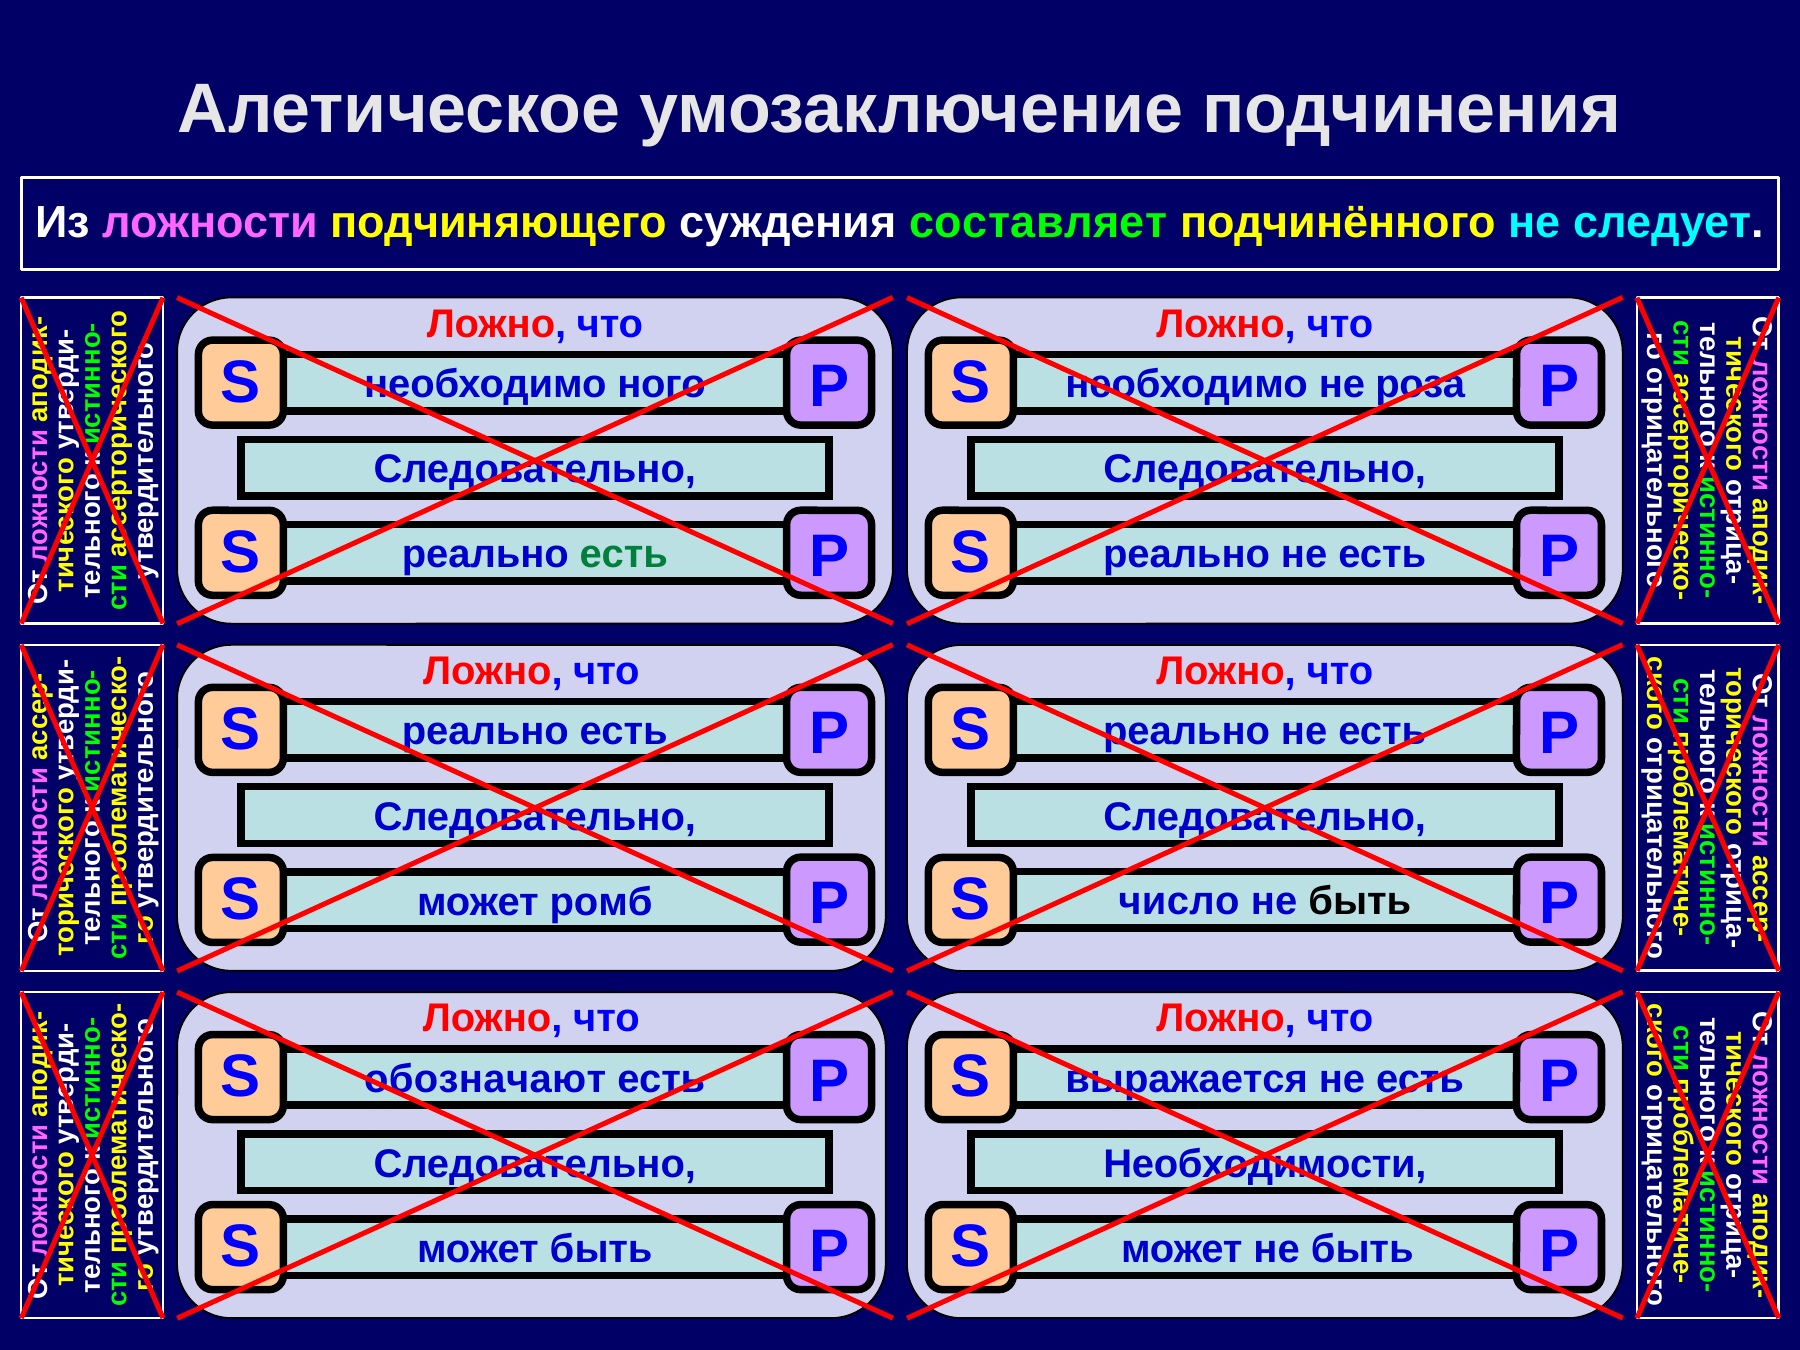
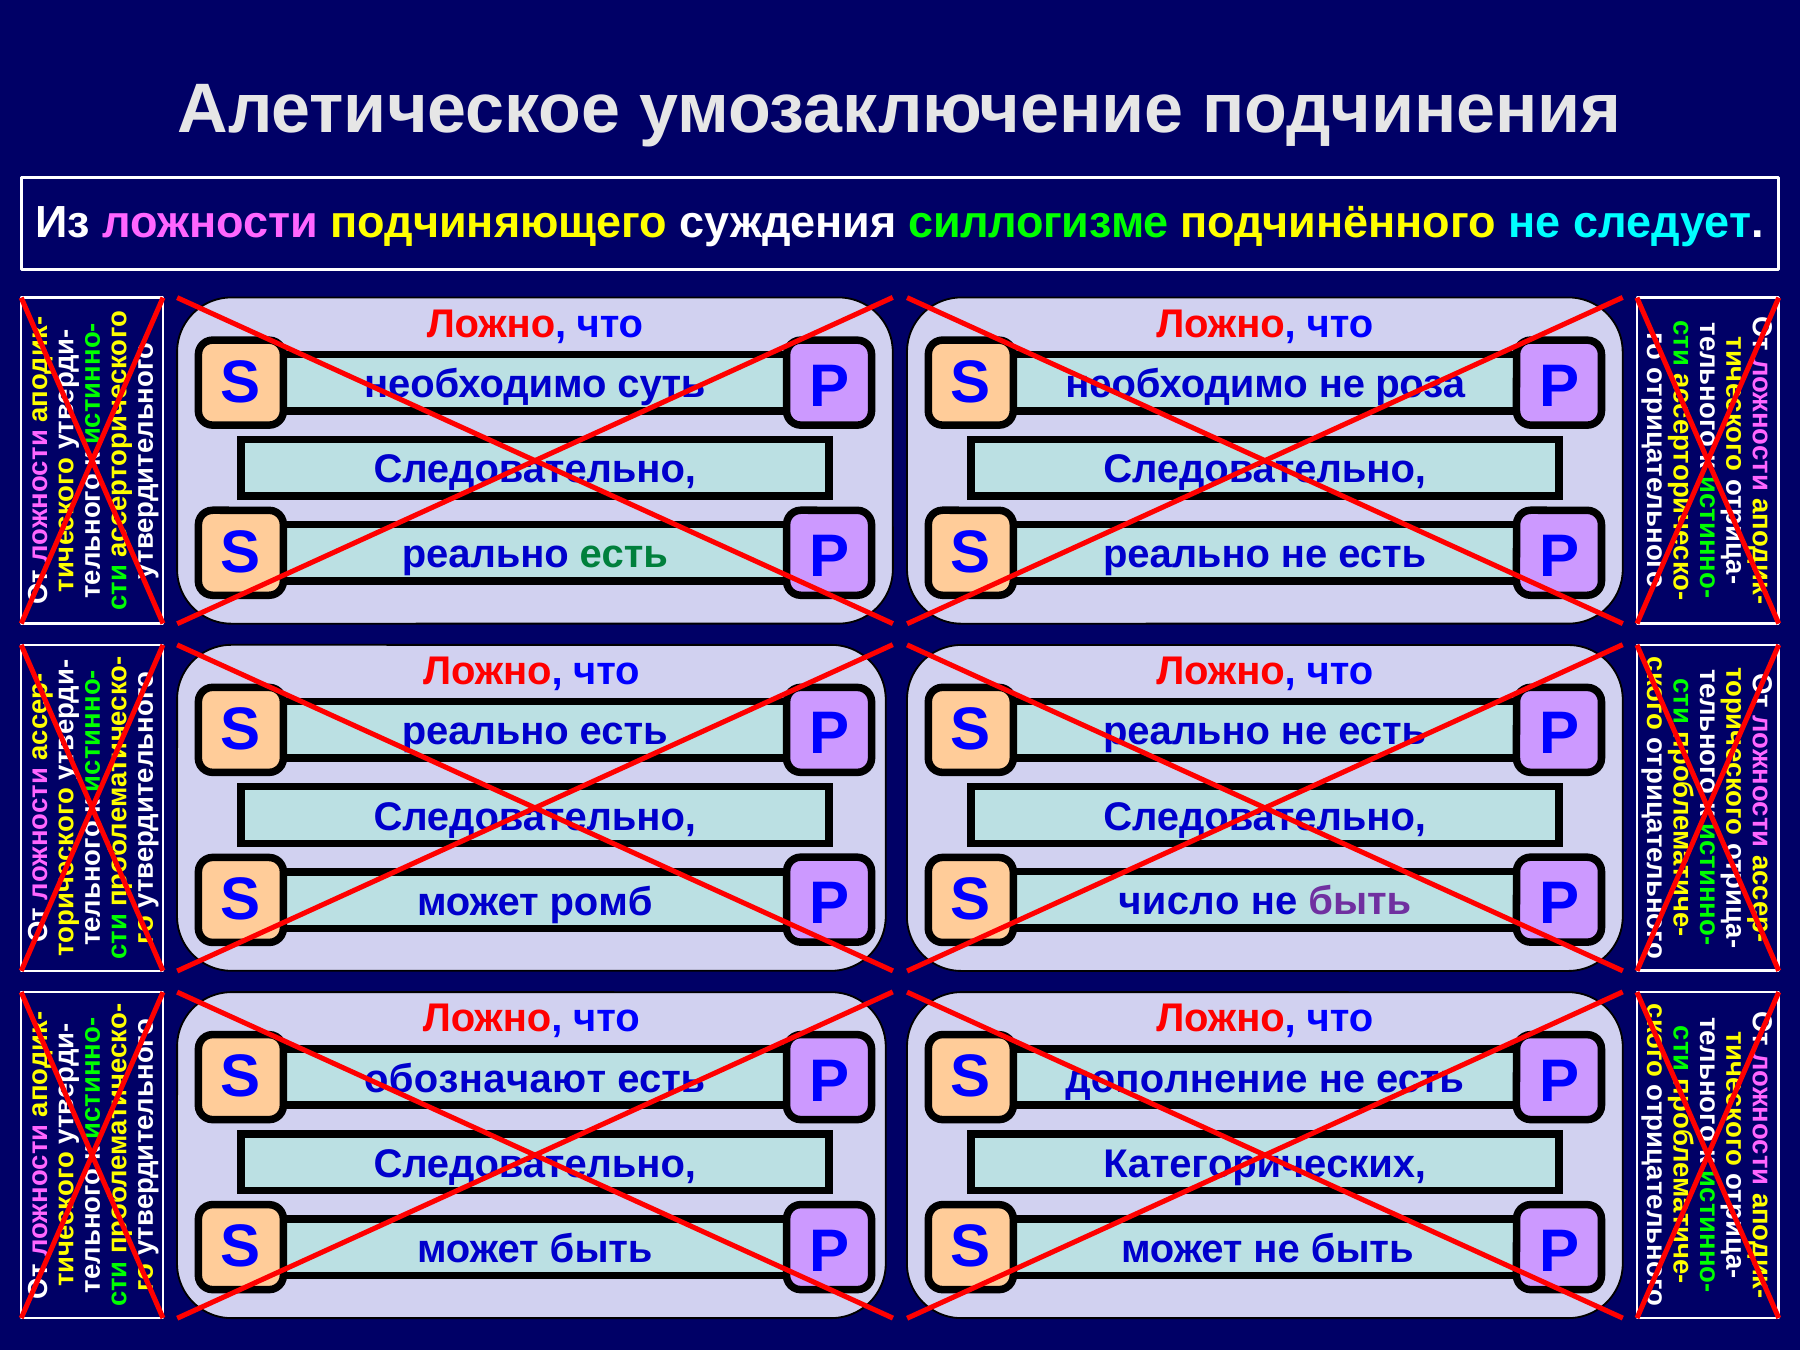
составляет: составляет -> силлогизме
ного: ного -> суть
быть at (1360, 902) colour: black -> purple
выражается: выражается -> дополнение
Необходимости: Необходимости -> Категорических
